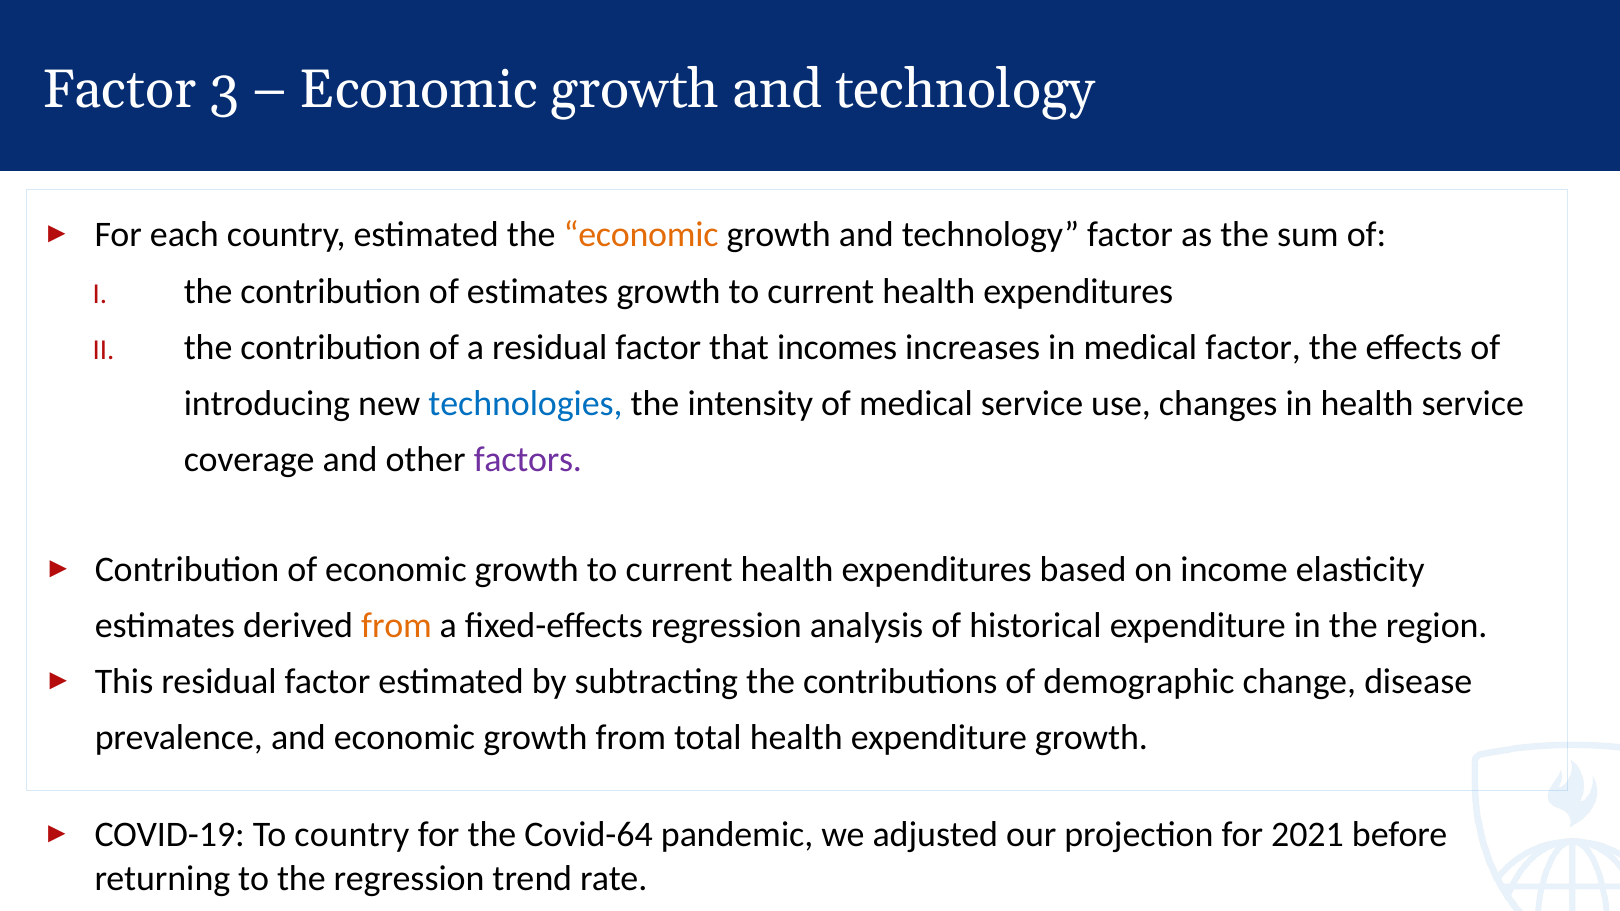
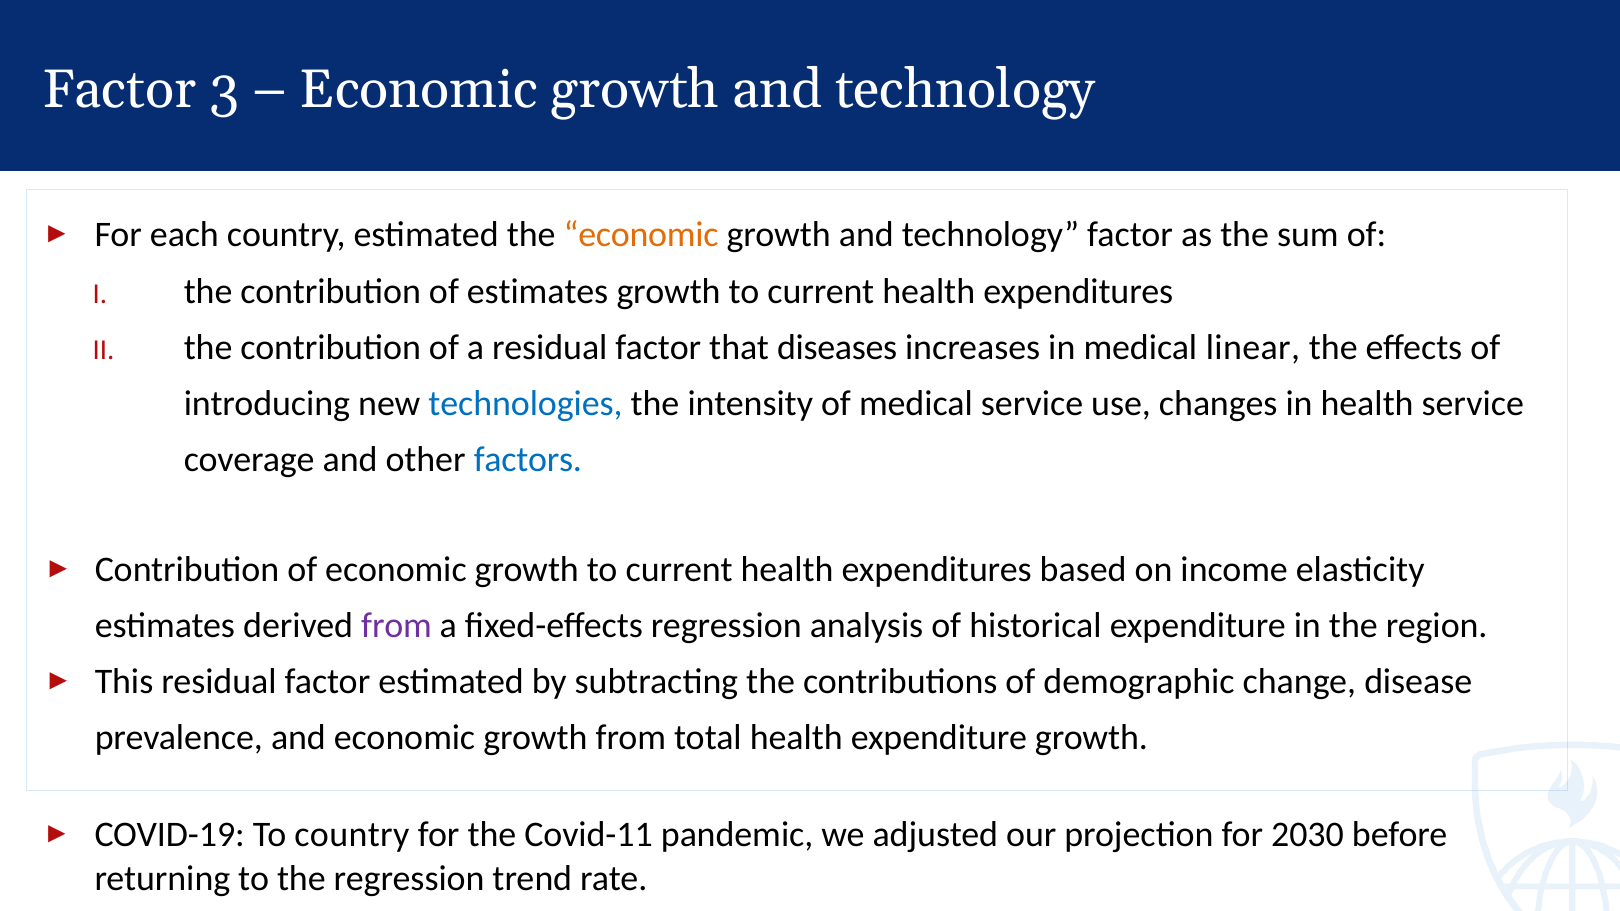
incomes: incomes -> diseases
medical factor: factor -> linear
factors colour: purple -> blue
from at (397, 626) colour: orange -> purple
Covid-64: Covid-64 -> Covid-11
2021: 2021 -> 2030
